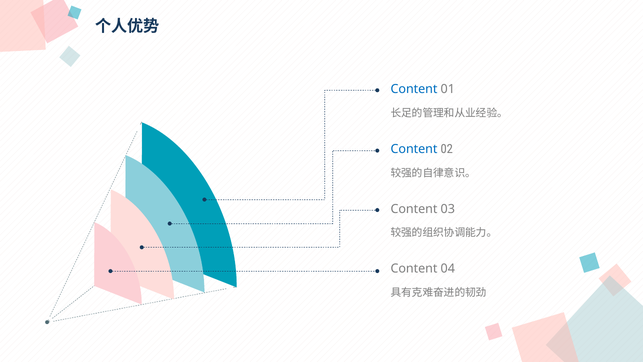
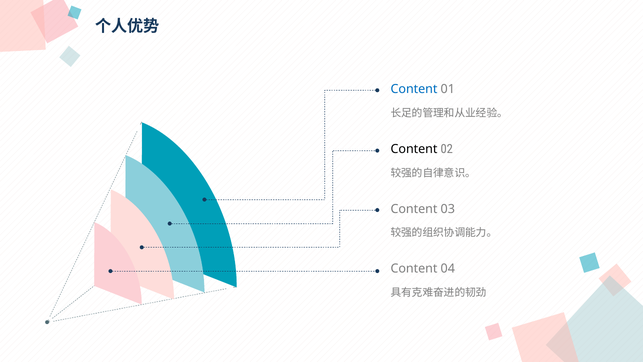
Content at (414, 149) colour: blue -> black
